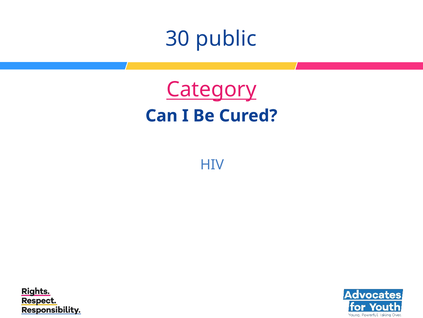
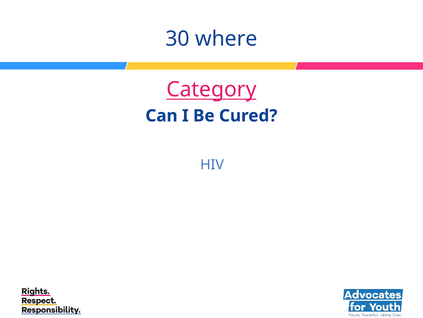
public: public -> where
